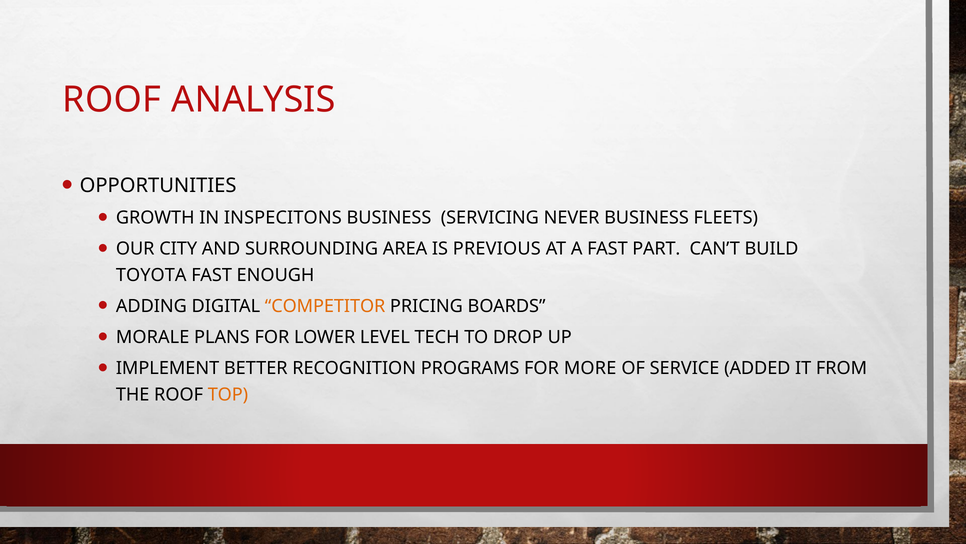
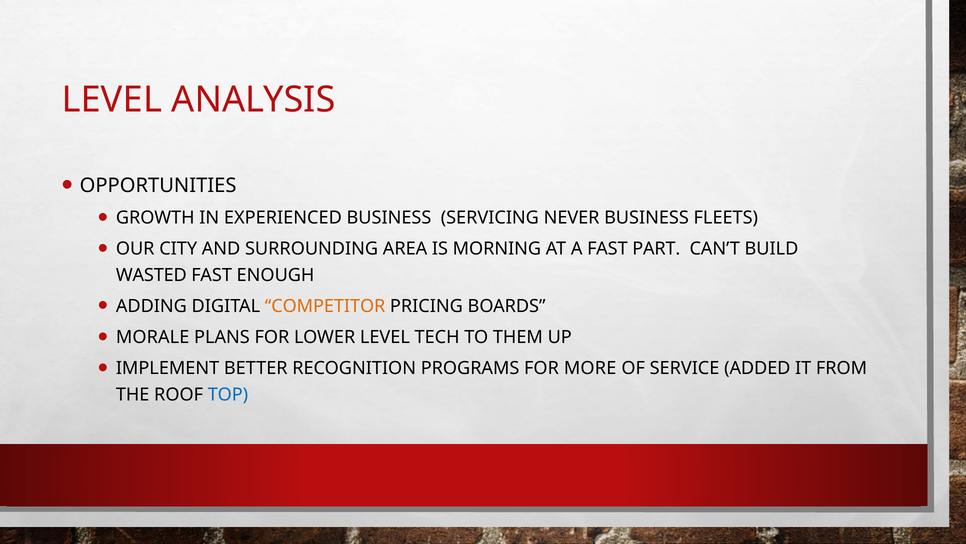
ROOF at (112, 100): ROOF -> LEVEL
INSPECITONS: INSPECITONS -> EXPERIENCED
PREVIOUS: PREVIOUS -> MORNING
TOYOTA: TOYOTA -> WASTED
DROP: DROP -> THEM
TOP colour: orange -> blue
